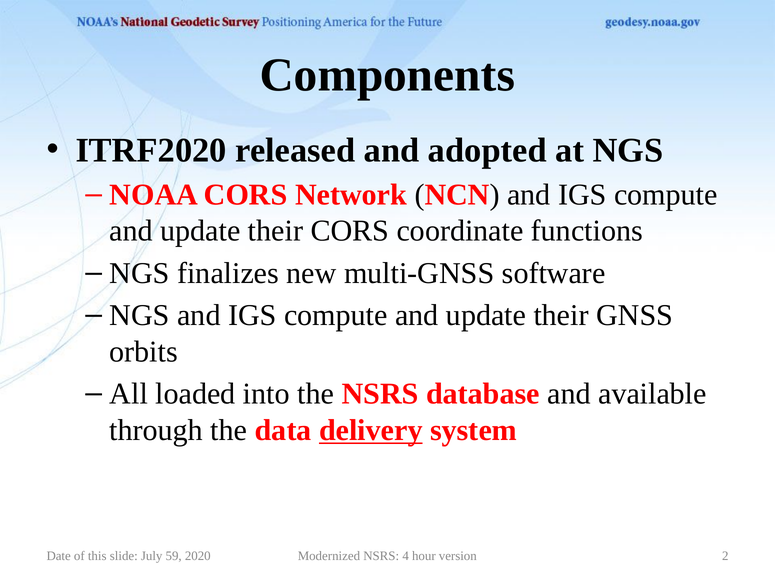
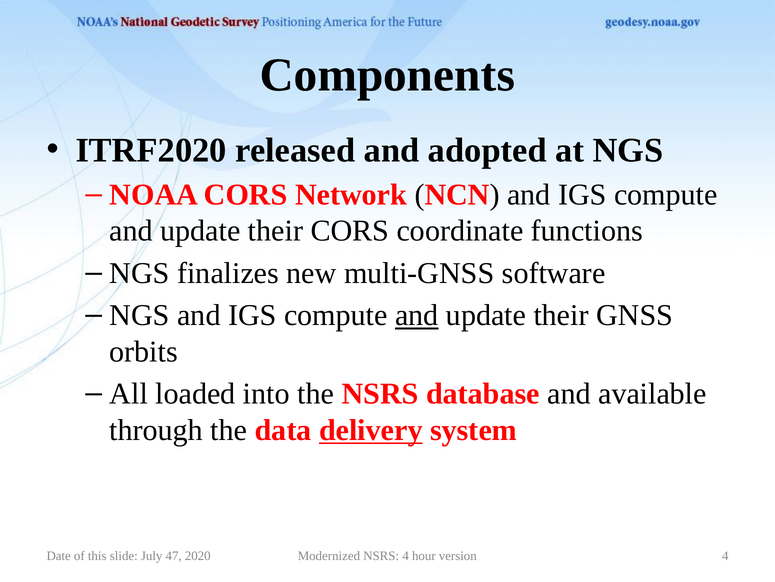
and at (417, 315) underline: none -> present
59: 59 -> 47
version 2: 2 -> 4
